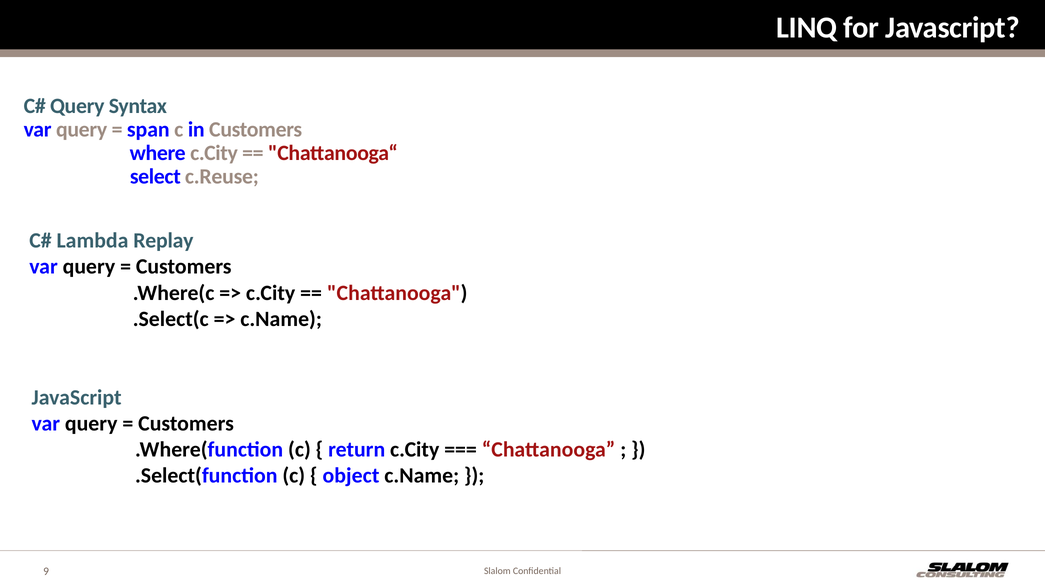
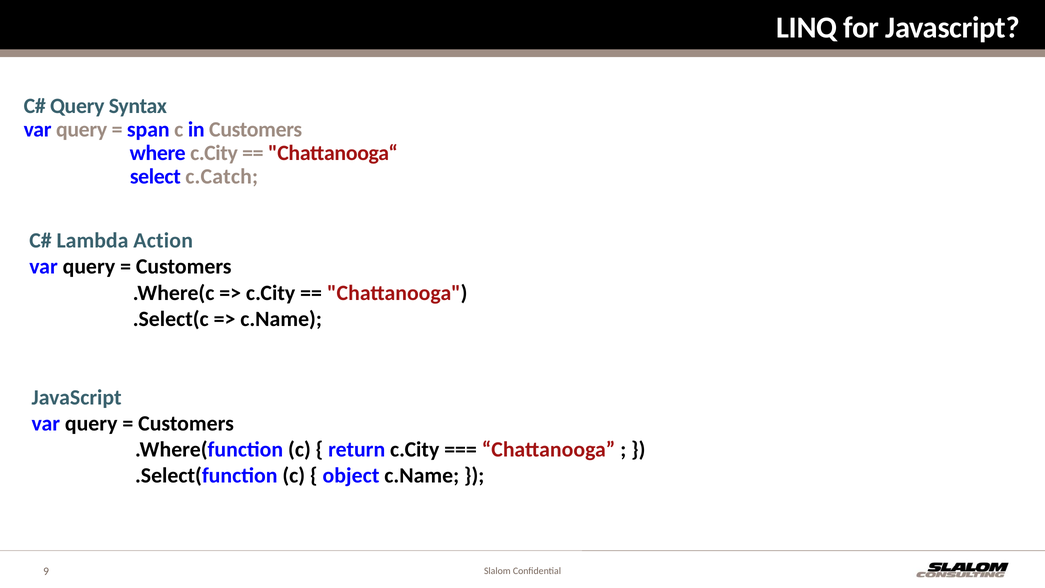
c.Reuse: c.Reuse -> c.Catch
Replay: Replay -> Action
